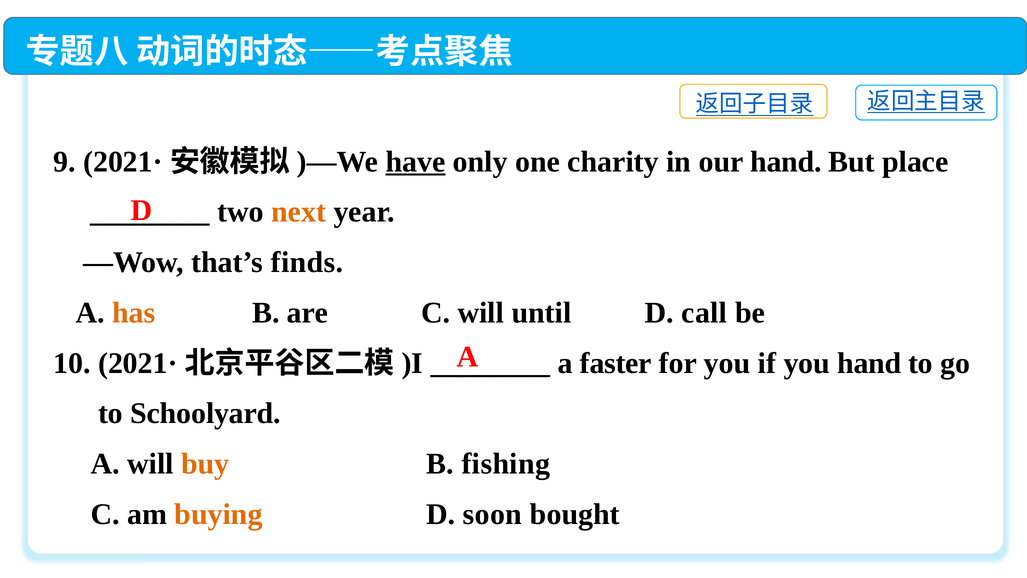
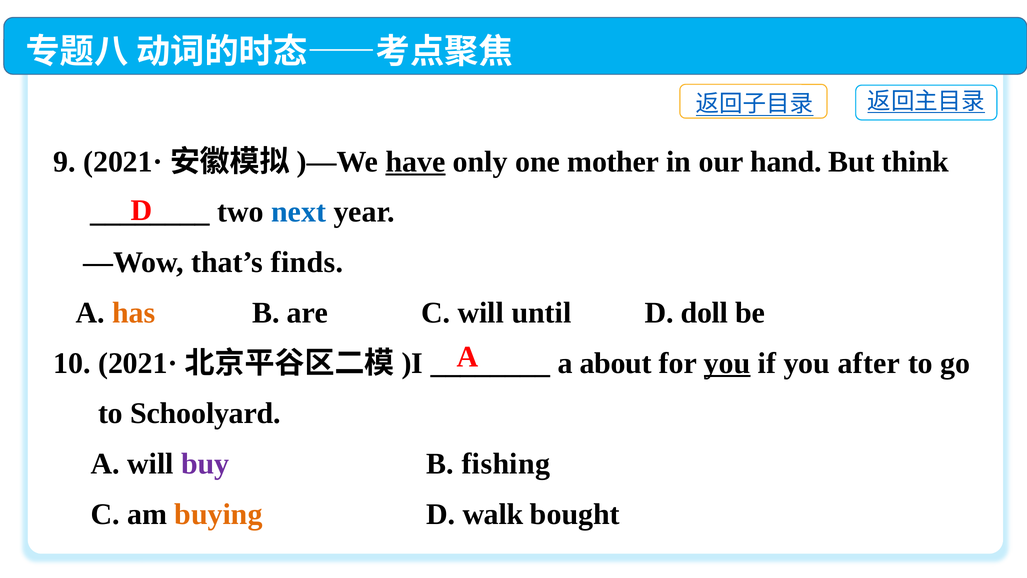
charity: charity -> mother
place: place -> think
next colour: orange -> blue
call: call -> doll
faster: faster -> about
you at (727, 363) underline: none -> present
you hand: hand -> after
buy colour: orange -> purple
soon: soon -> walk
